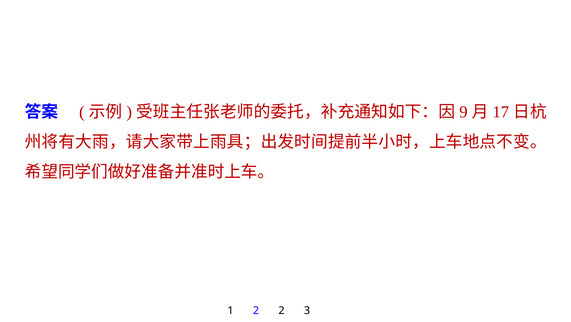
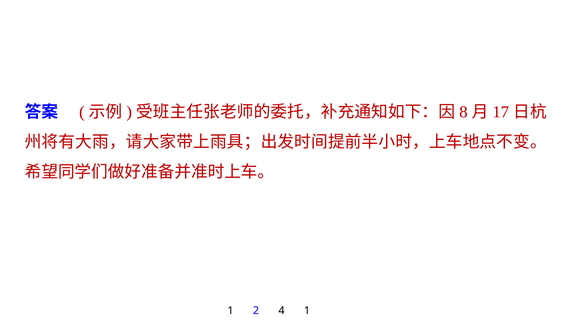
9: 9 -> 8
2 2: 2 -> 4
1 3: 3 -> 1
